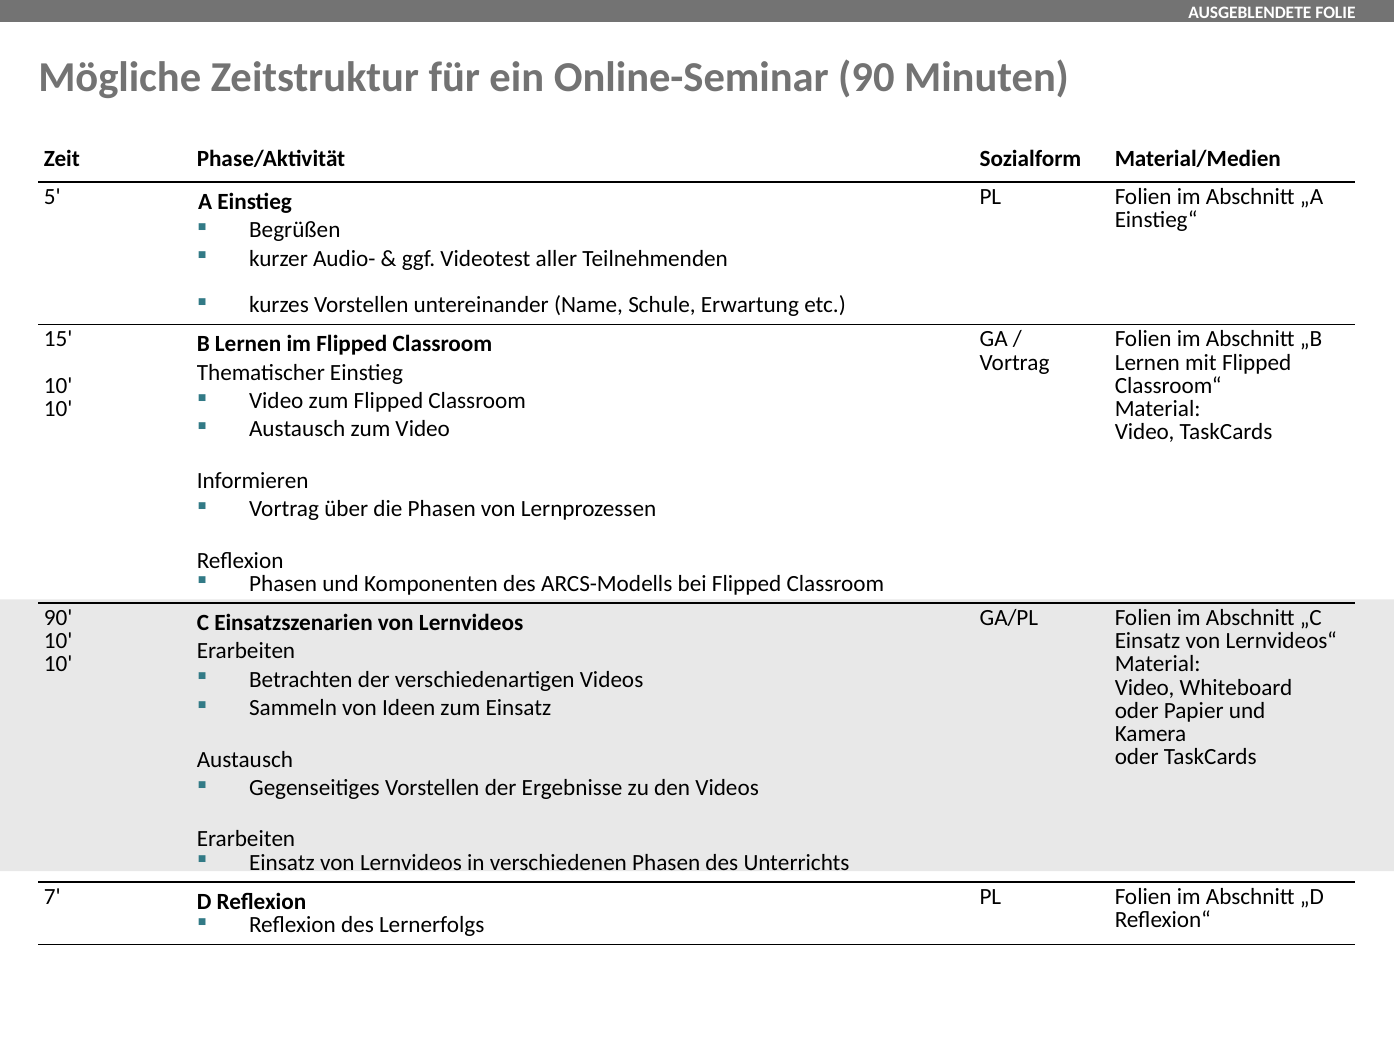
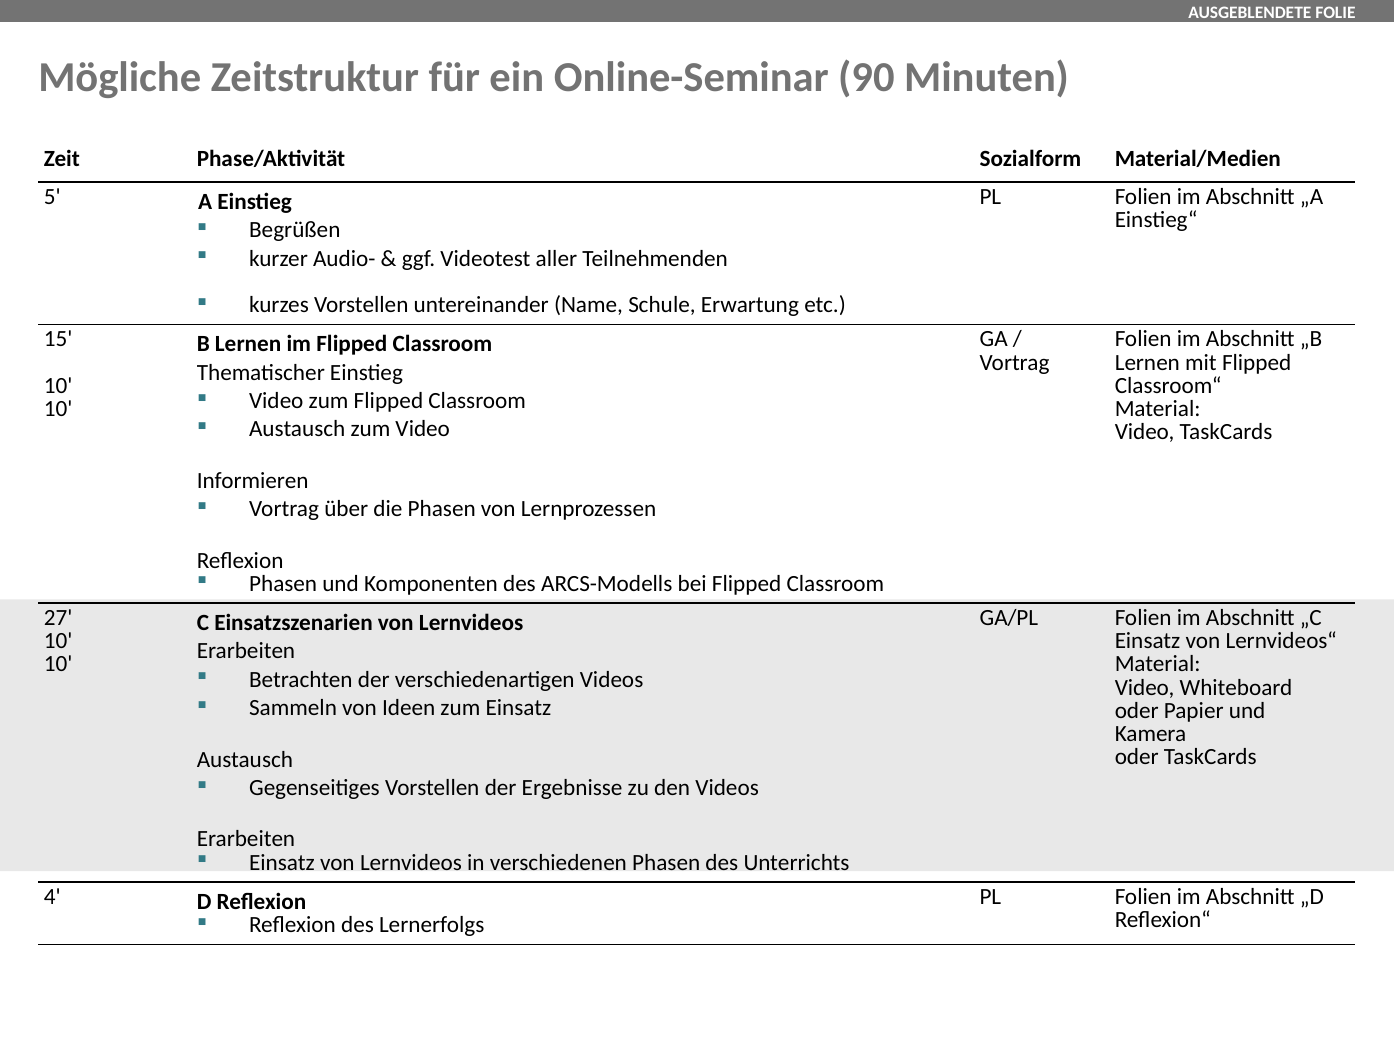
90 at (58, 618): 90 -> 27
7: 7 -> 4
